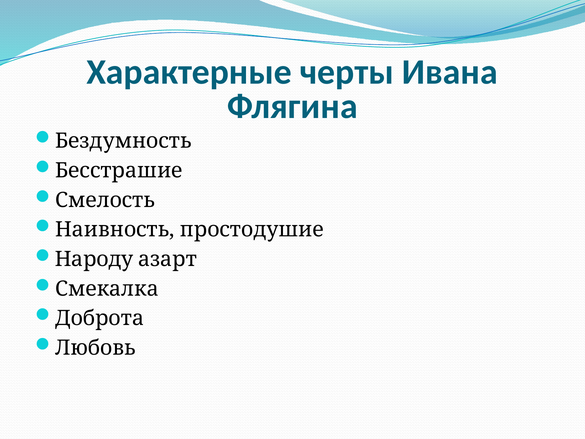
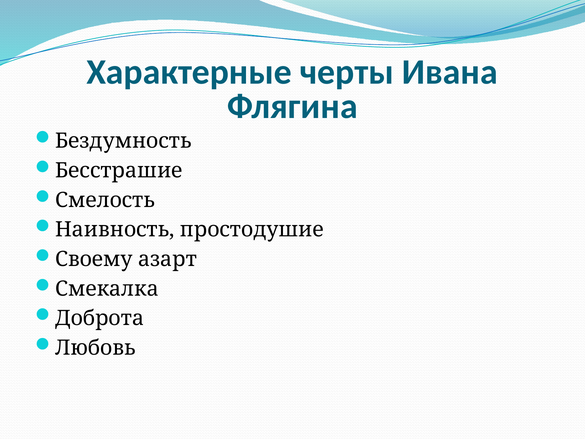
Народу: Народу -> Своему
